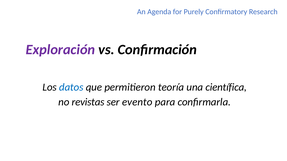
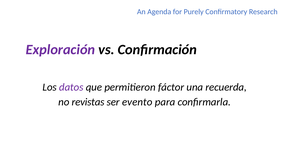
datos colour: blue -> purple
teoría: teoría -> fáctor
científica: científica -> recuerda
